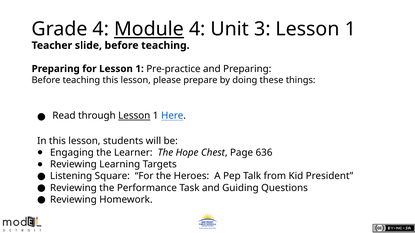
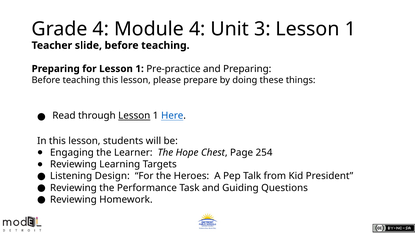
Module underline: present -> none
636: 636 -> 254
Square: Square -> Design
